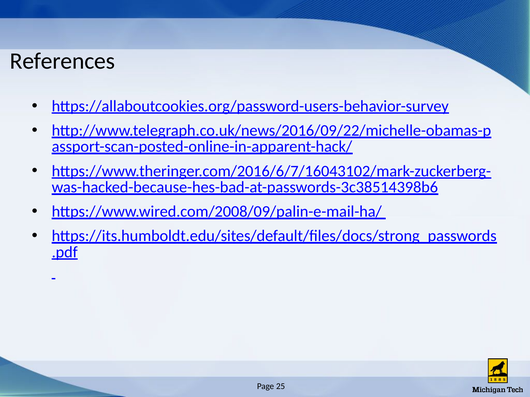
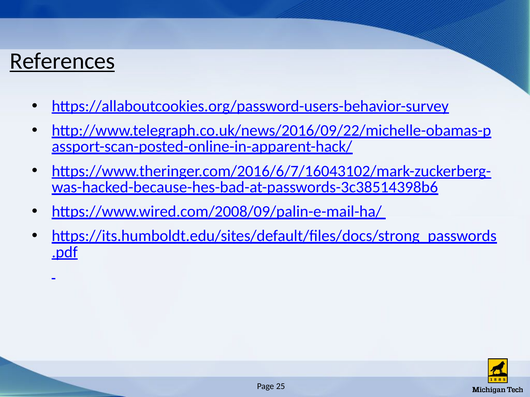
References underline: none -> present
